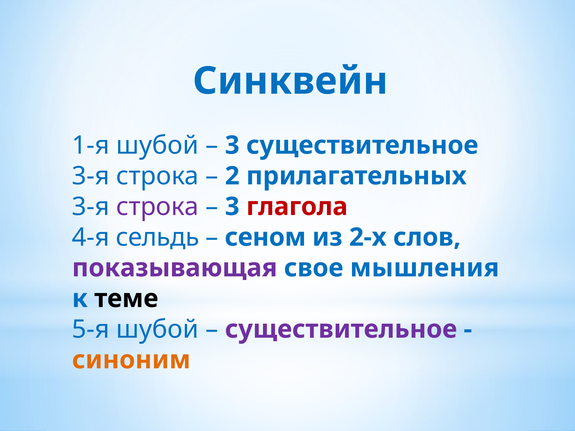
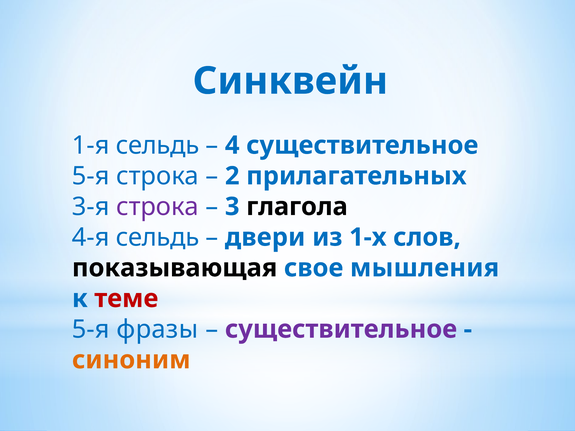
1-я шубой: шубой -> сельдь
3 at (232, 145): 3 -> 4
3-я at (91, 176): 3-я -> 5-я
глагола colour: red -> black
сеном: сеном -> двери
2-х: 2-х -> 1-х
показывающая colour: purple -> black
теме colour: black -> red
5-я шубой: шубой -> фразы
